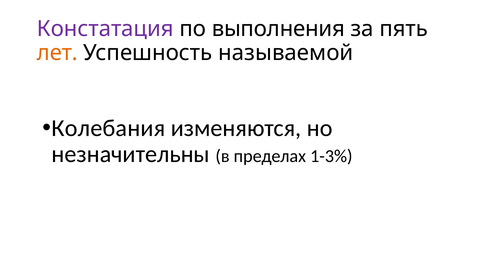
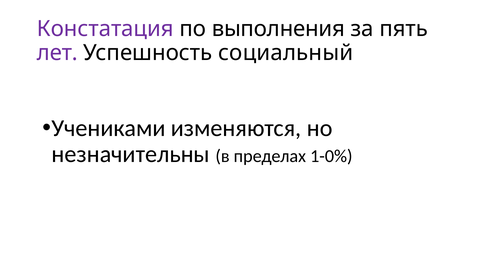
лет colour: orange -> purple
называемой: называемой -> социальный
Колебания: Колебания -> Учениками
1-3%: 1-3% -> 1-0%
